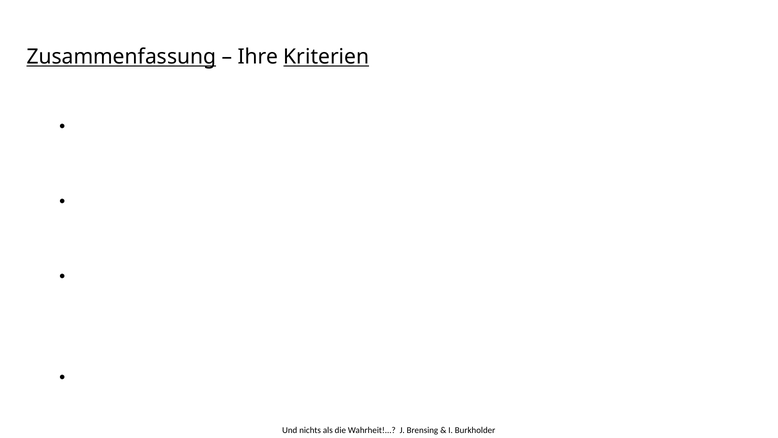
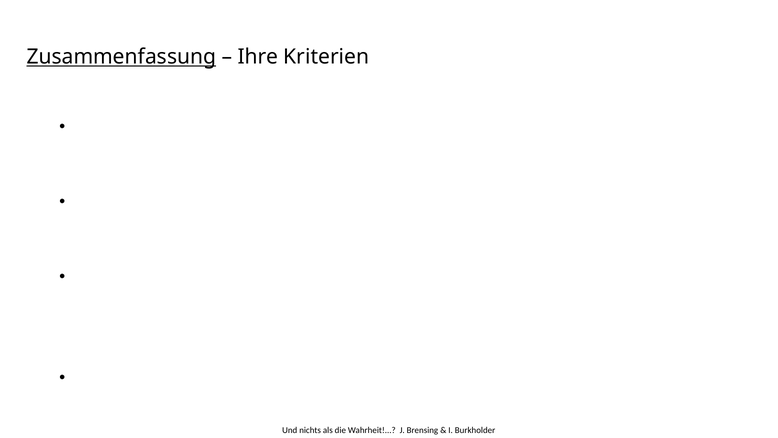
Kriterien underline: present -> none
